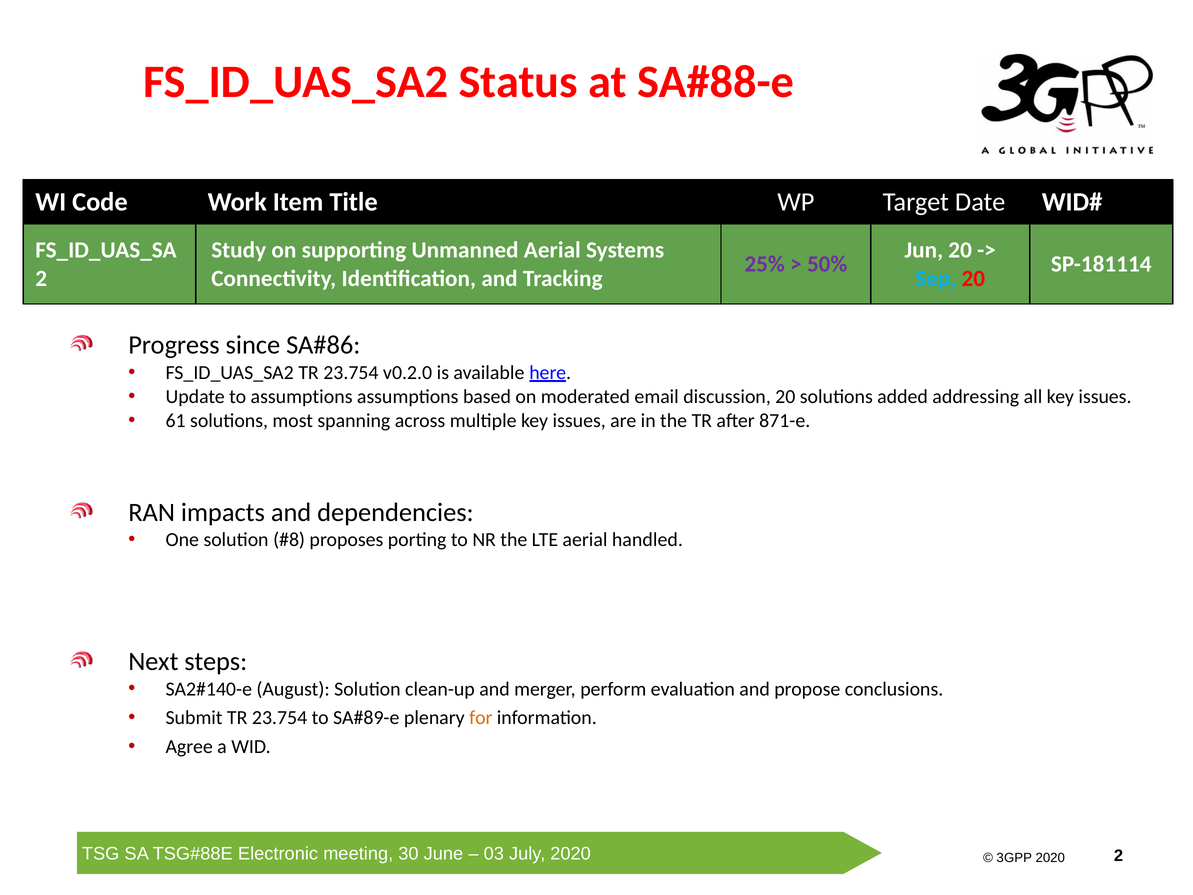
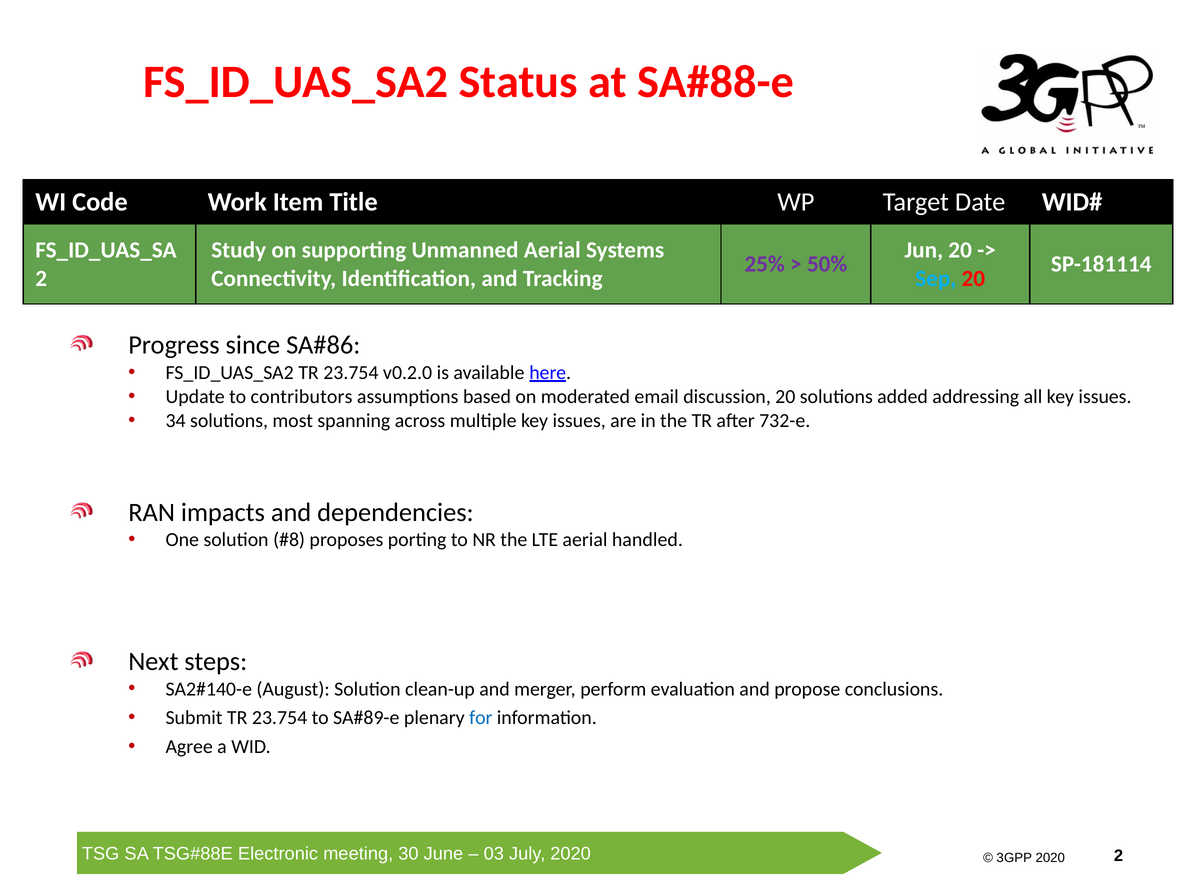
to assumptions: assumptions -> contributors
61: 61 -> 34
871-e: 871-e -> 732-e
for colour: orange -> blue
